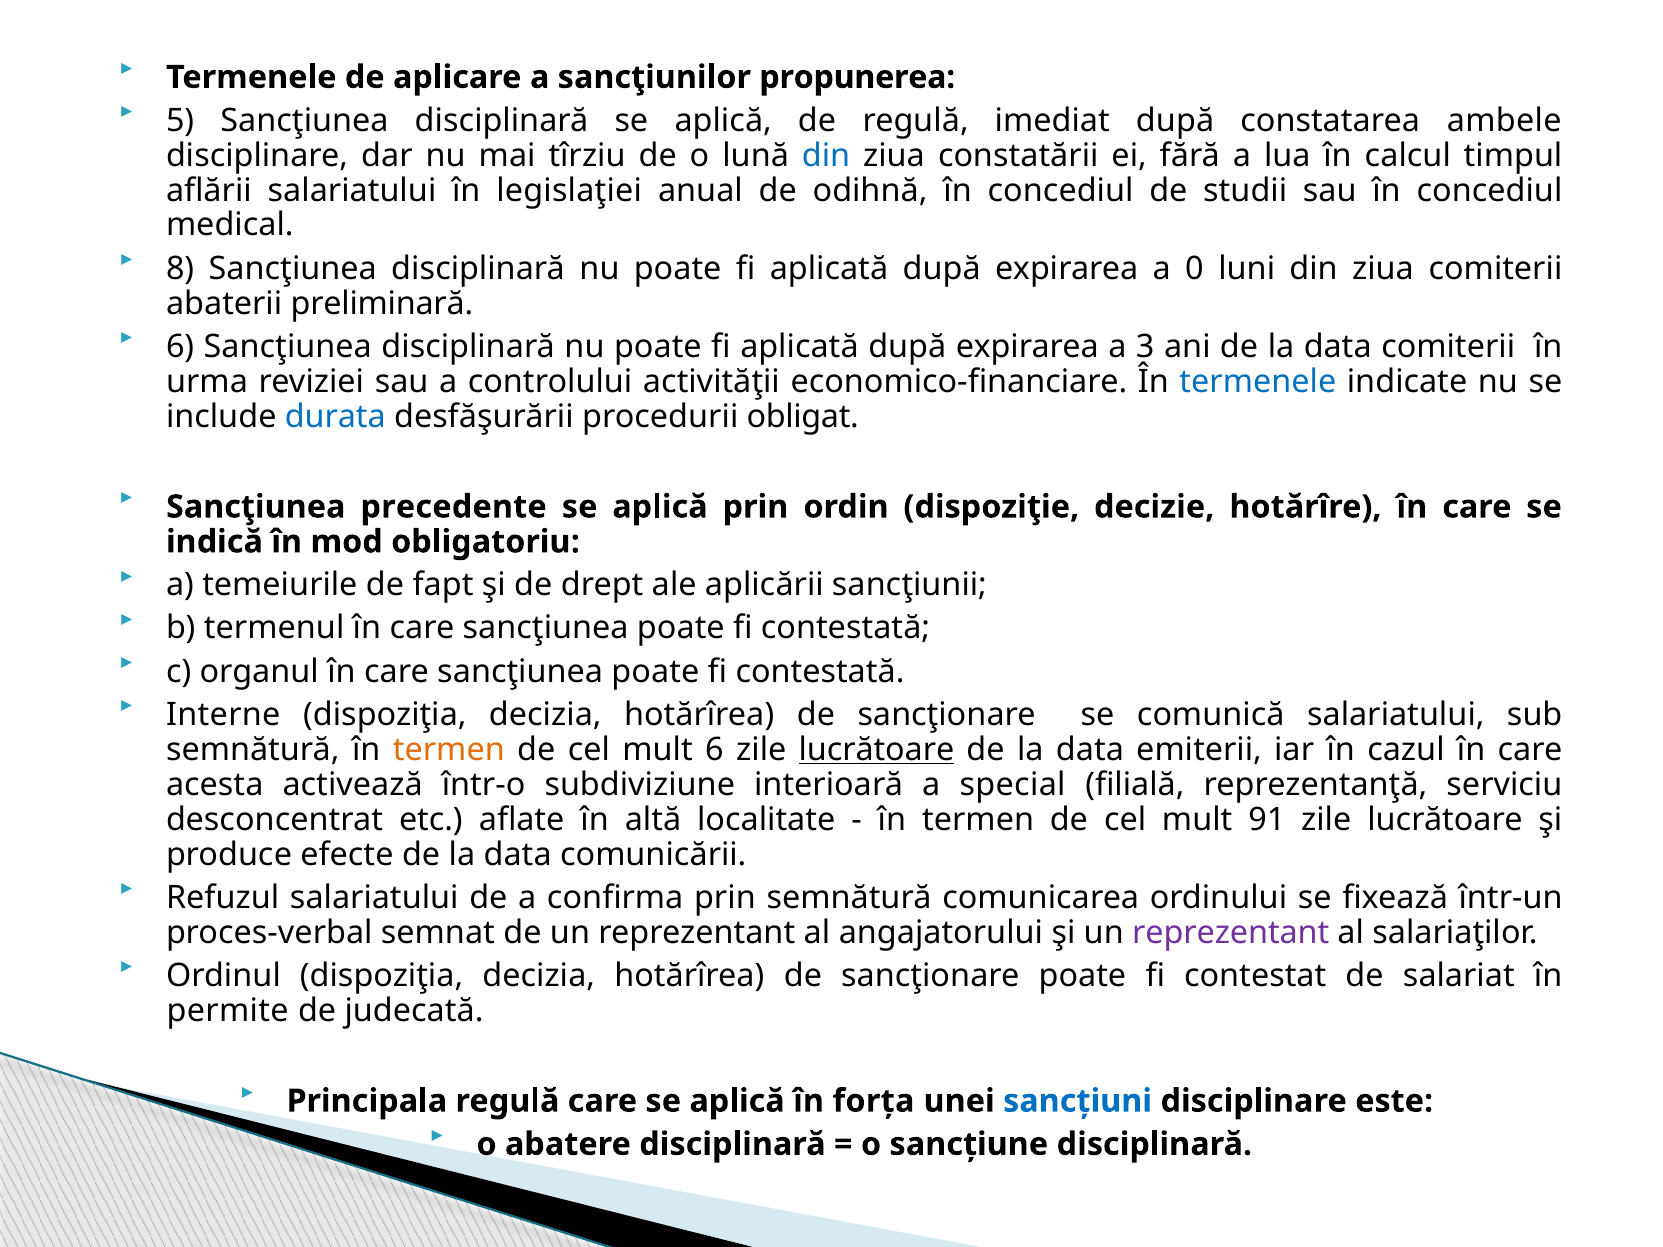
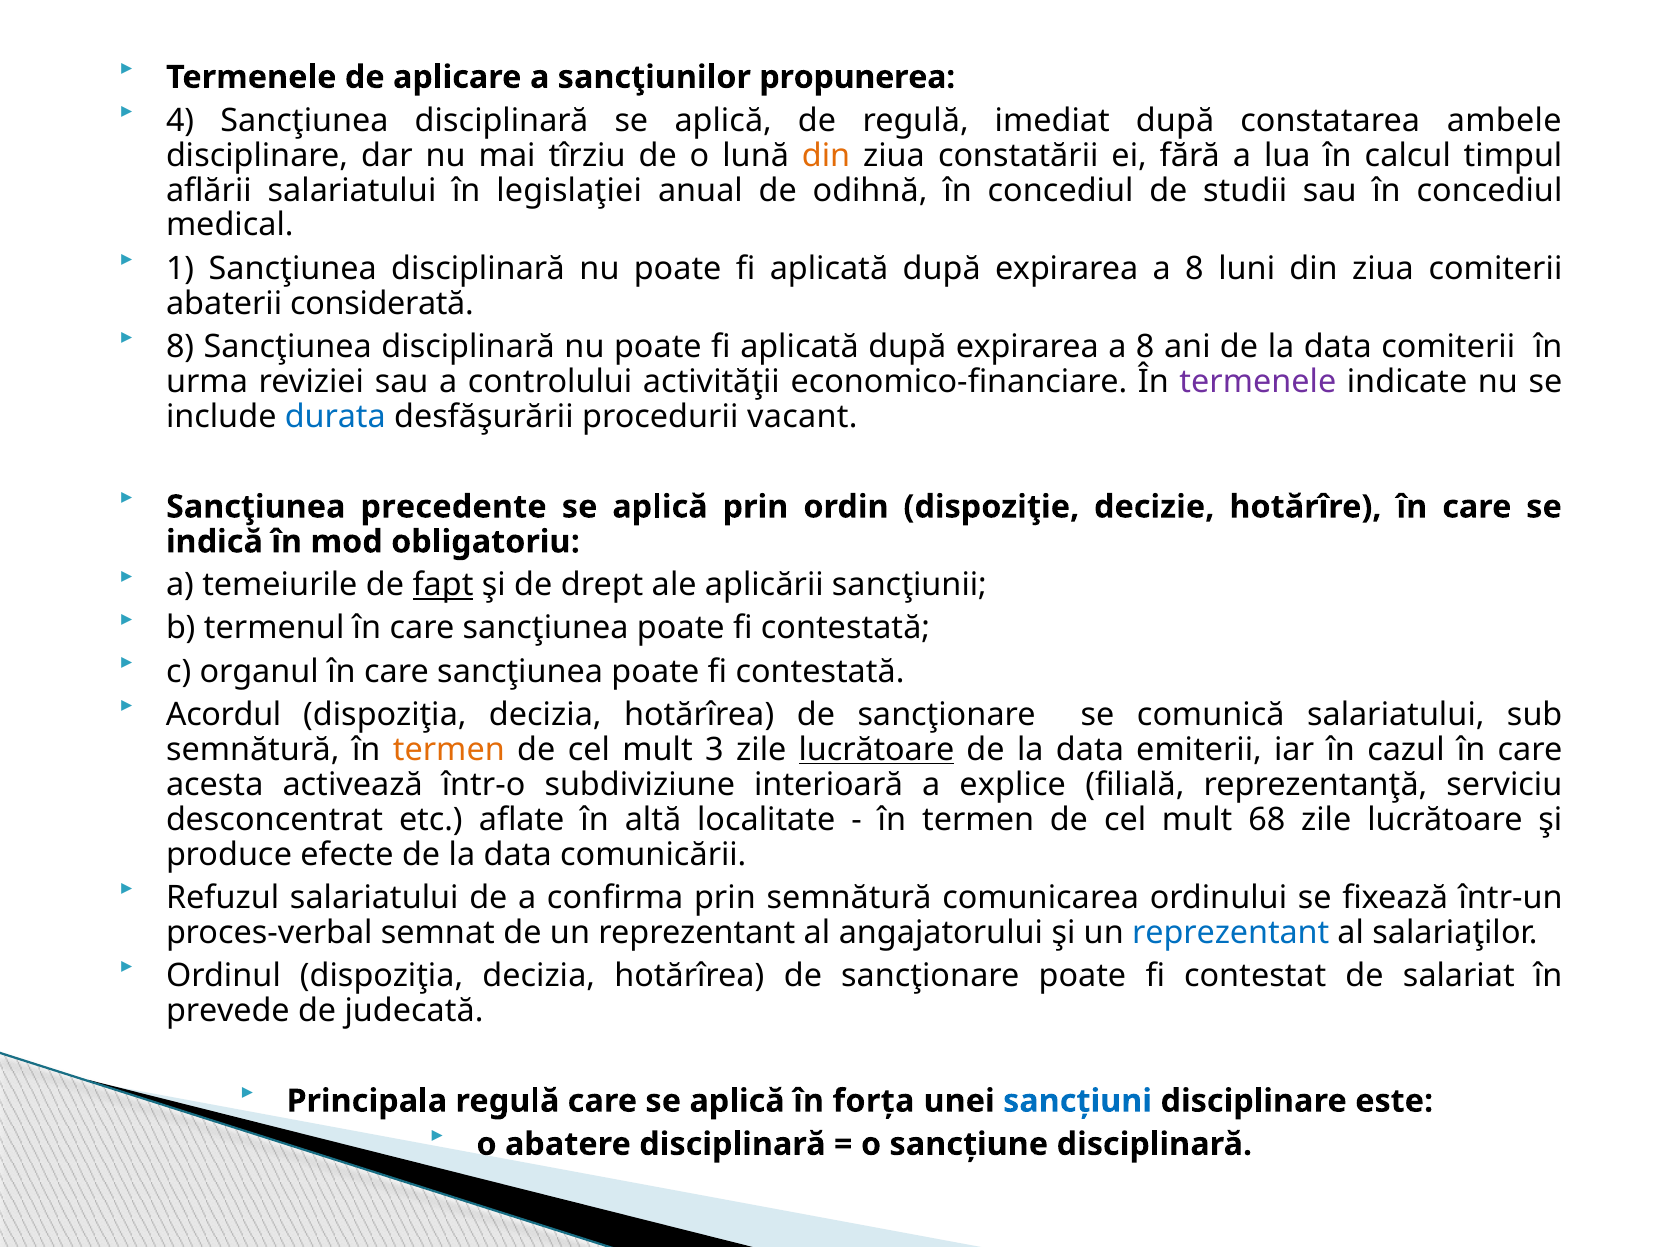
5: 5 -> 4
din at (826, 155) colour: blue -> orange
8: 8 -> 1
0 at (1194, 269): 0 -> 8
preliminară: preliminară -> considerată
6 at (180, 347): 6 -> 8
3 at (1145, 347): 3 -> 8
termenele at (1258, 382) colour: blue -> purple
obligat: obligat -> vacant
fapt underline: none -> present
Interne: Interne -> Acordul
mult 6: 6 -> 3
special: special -> explice
91: 91 -> 68
reprezentant at (1231, 933) colour: purple -> blue
permite: permite -> prevede
